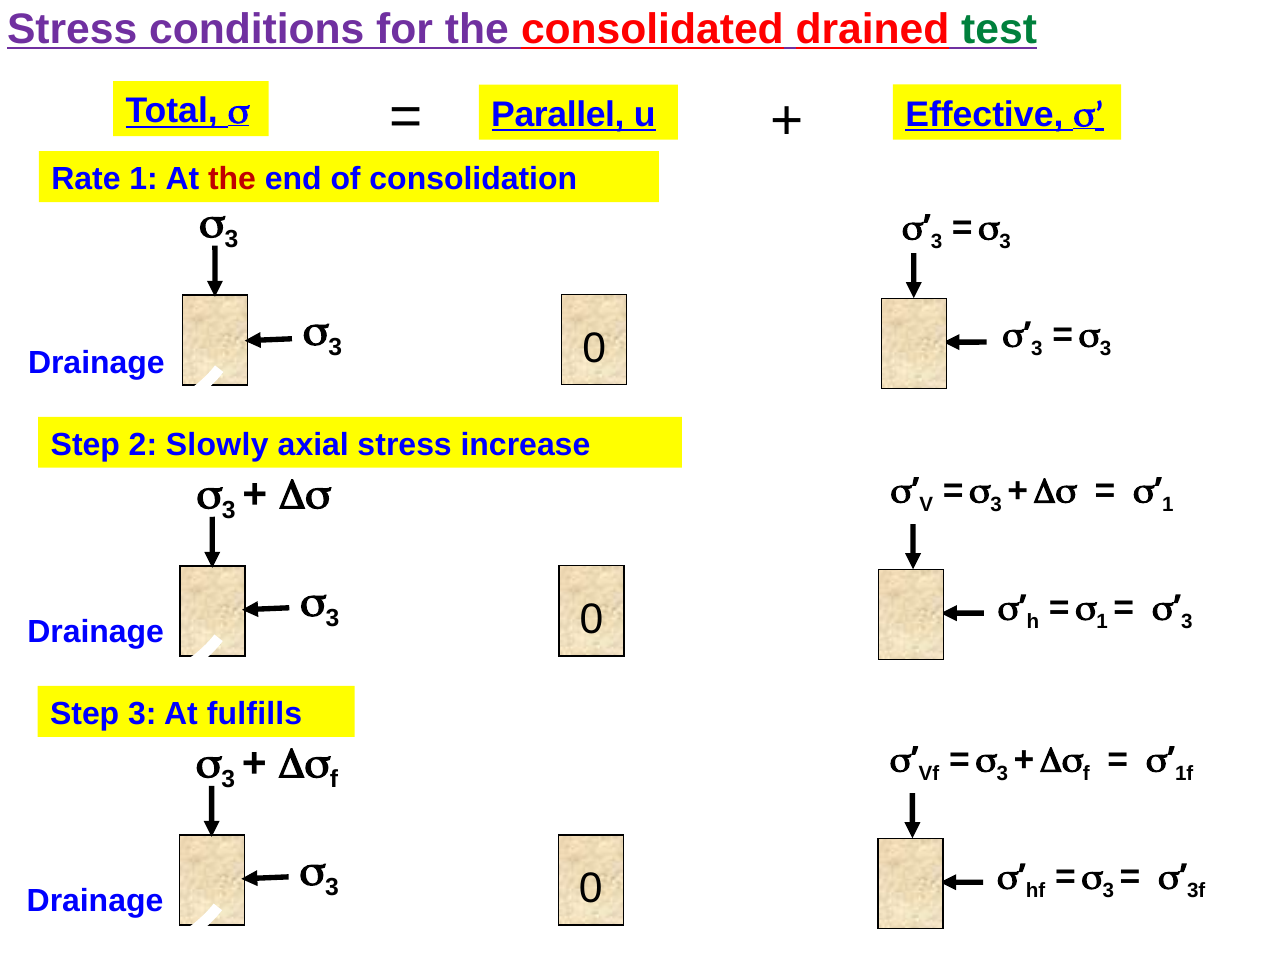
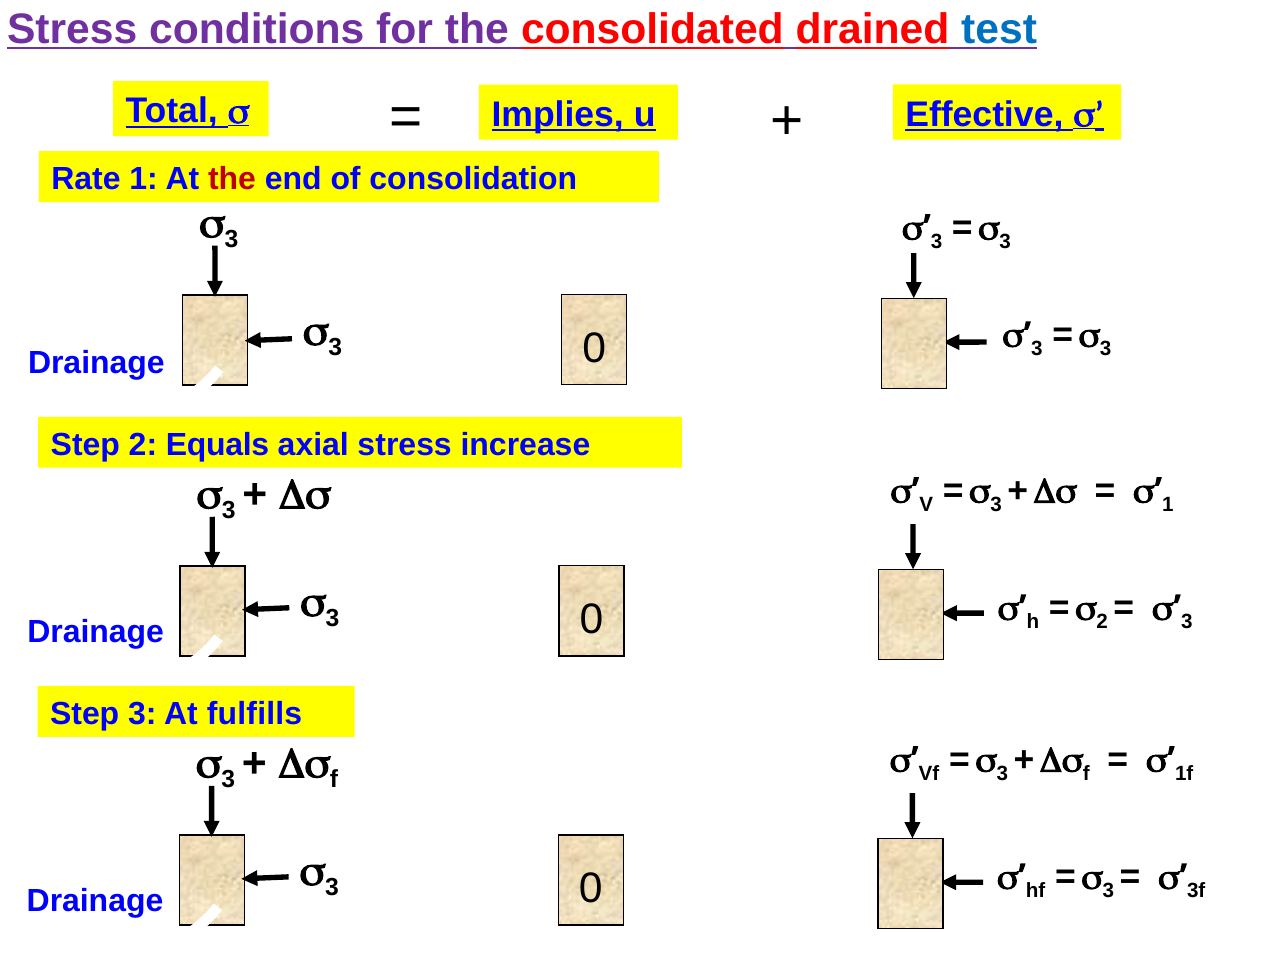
test colour: green -> blue
Parallel: Parallel -> Implies
Slowly: Slowly -> Equals
1 at (1102, 622): 1 -> 2
